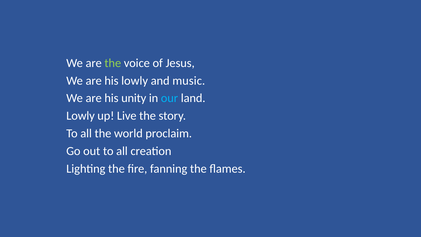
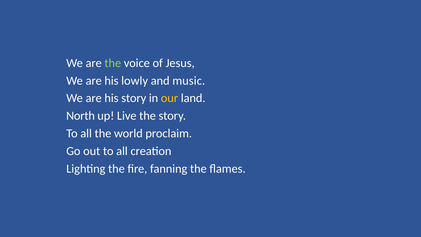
his unity: unity -> story
our colour: light blue -> yellow
Lowly at (81, 116): Lowly -> North
